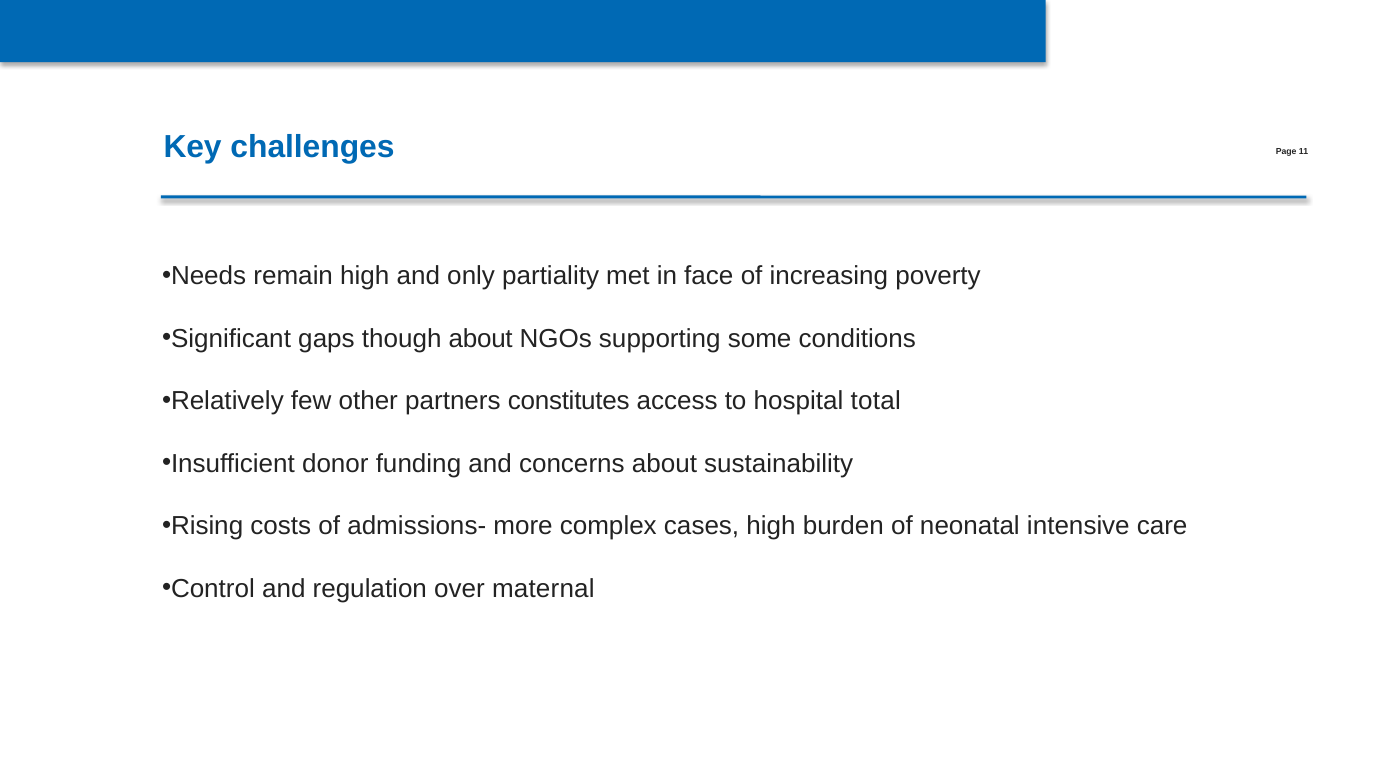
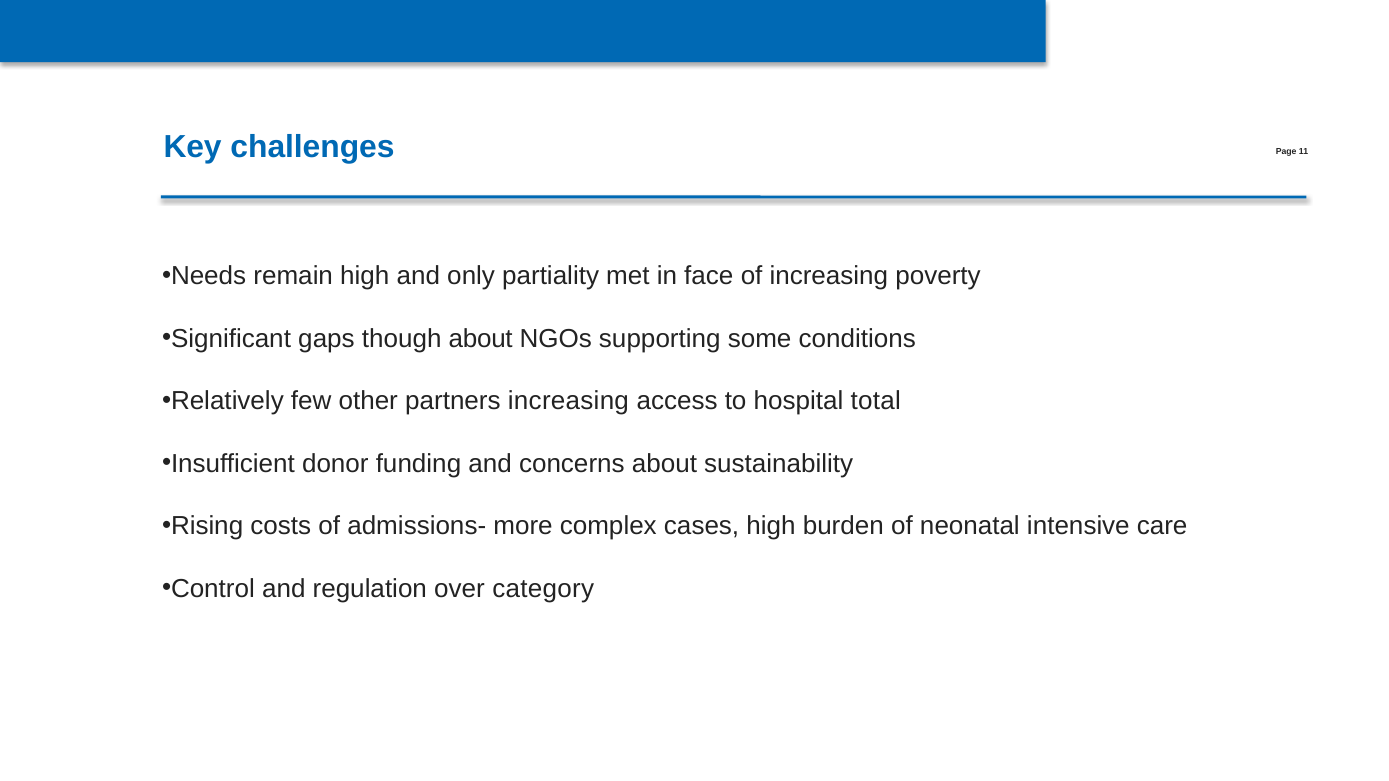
partners constitutes: constitutes -> increasing
maternal: maternal -> category
